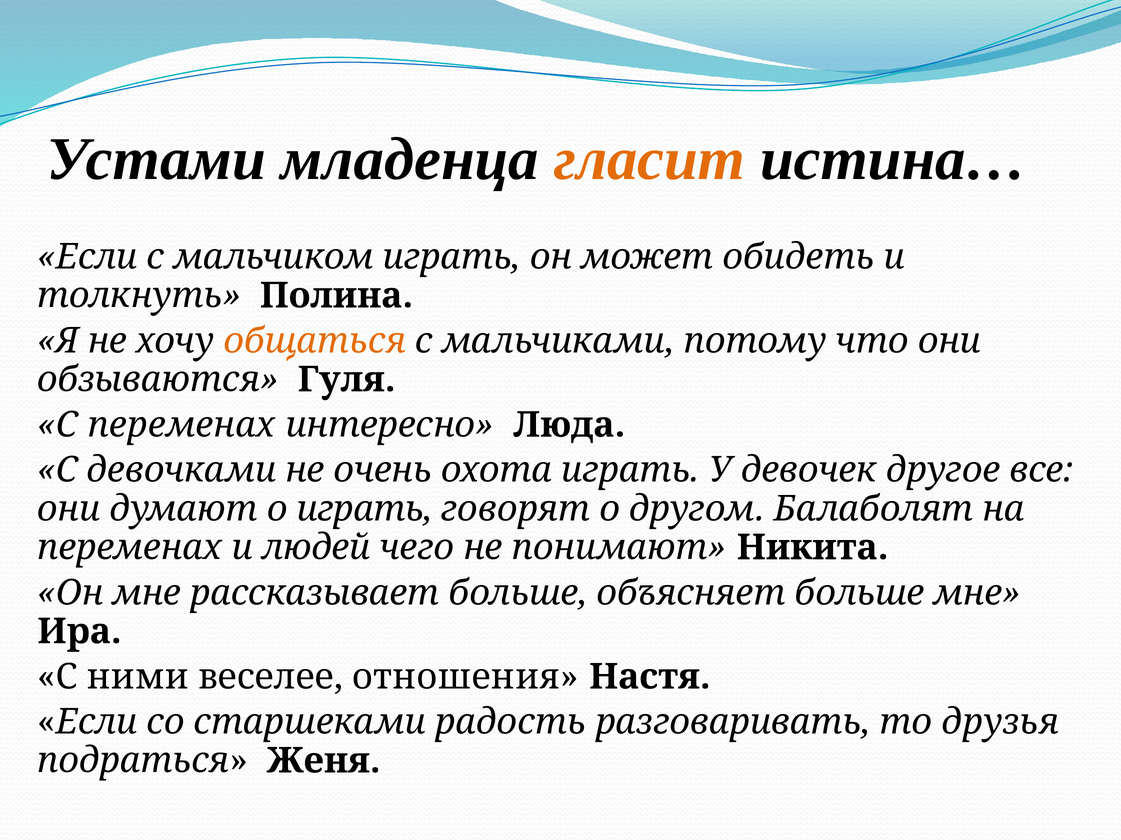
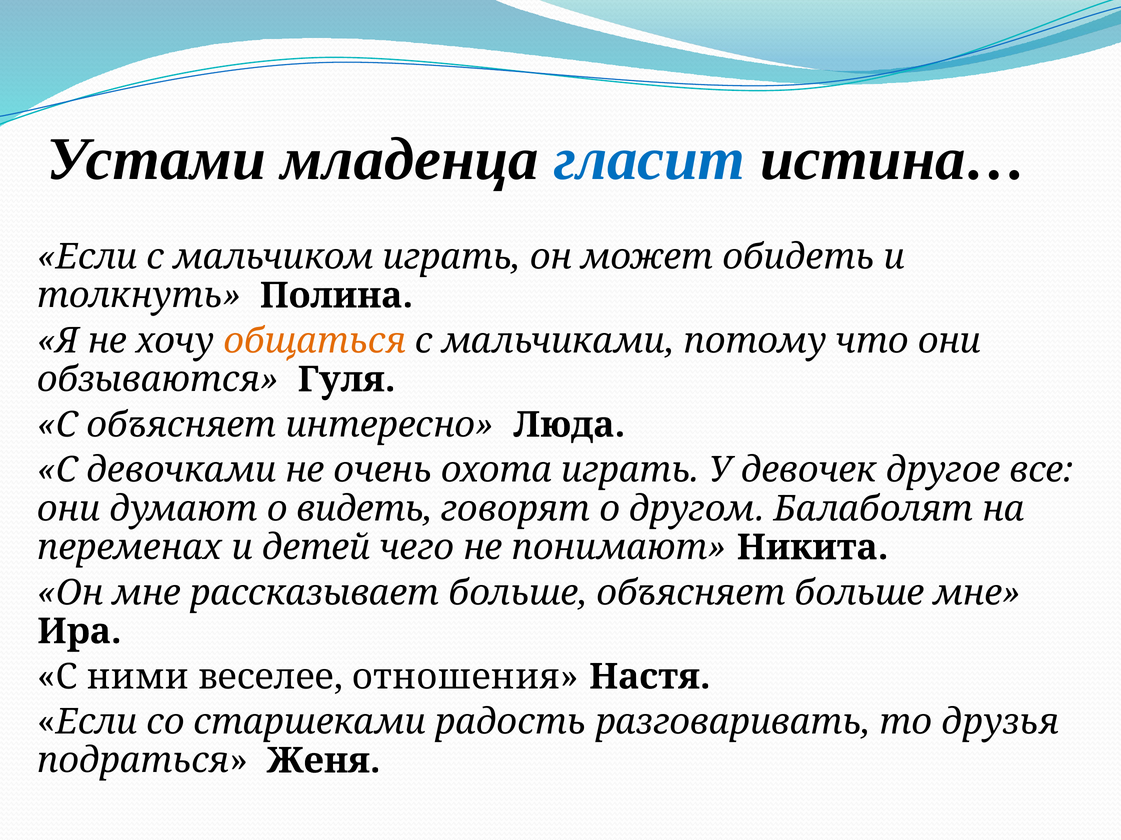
гласит colour: orange -> blue
С переменах: переменах -> объясняет
о играть: играть -> видеть
людей: людей -> детей
